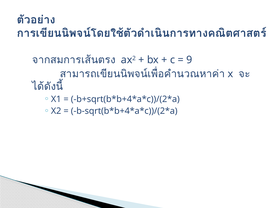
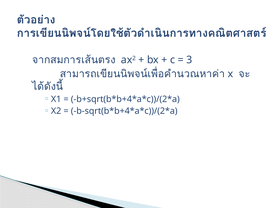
9: 9 -> 3
